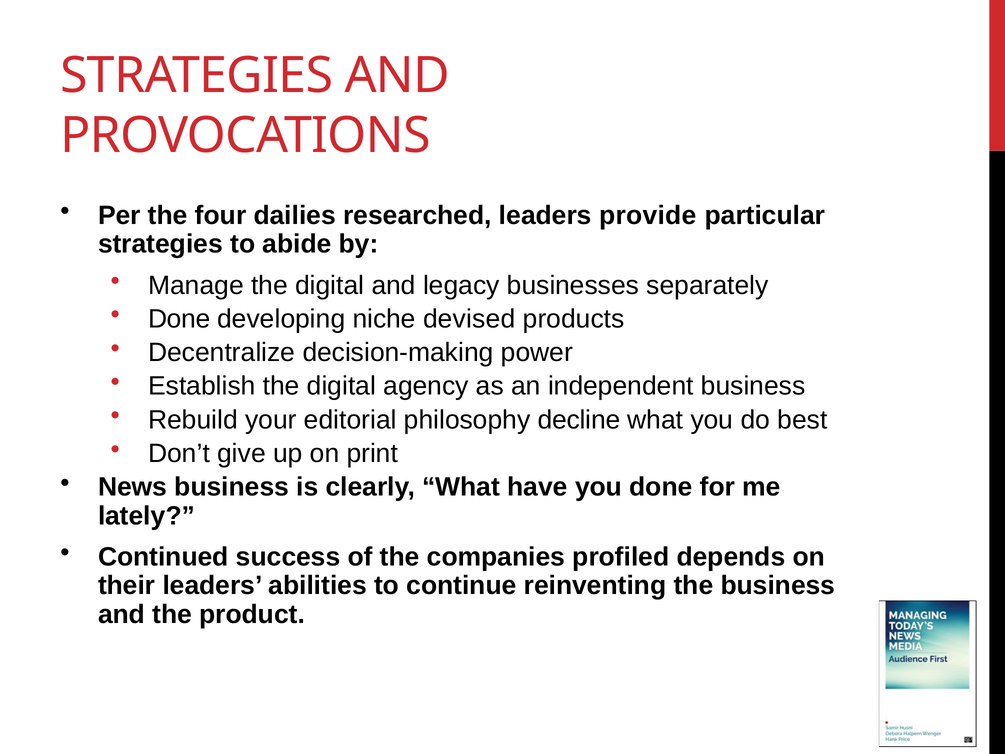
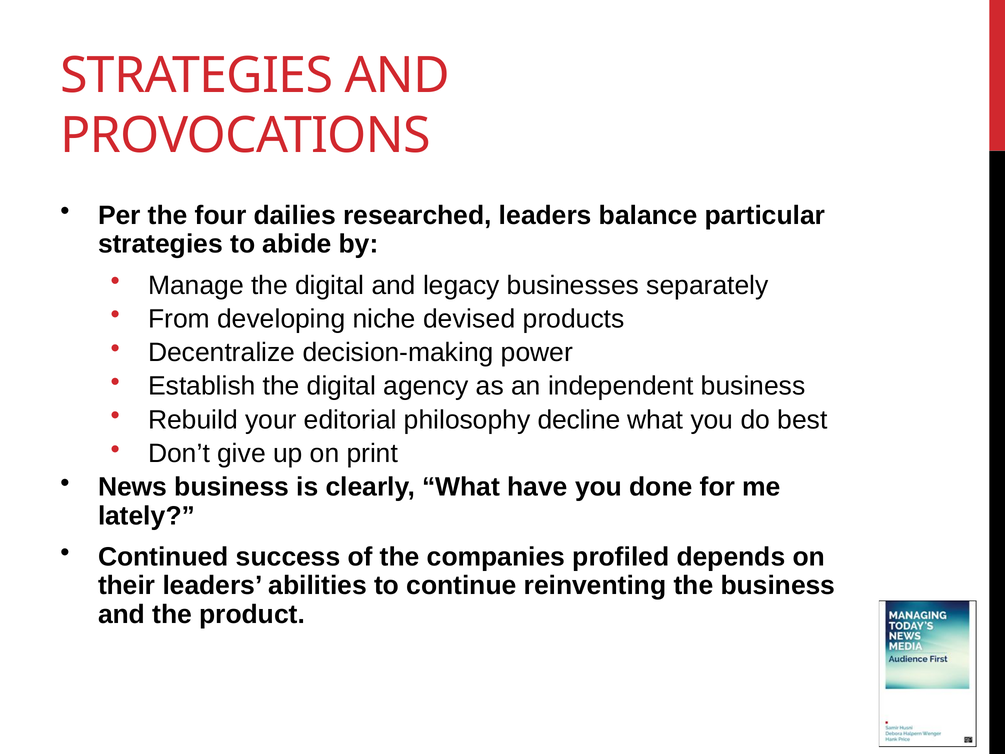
provide: provide -> balance
Done at (179, 319): Done -> From
